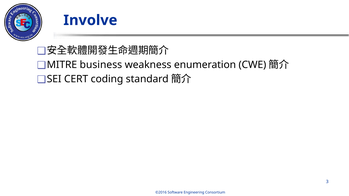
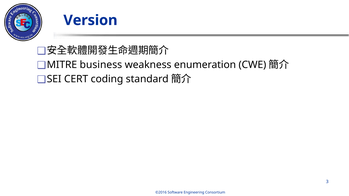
Involve: Involve -> Version
